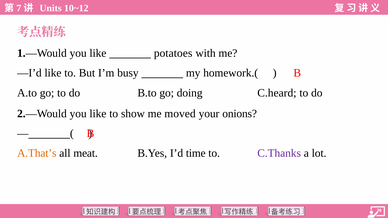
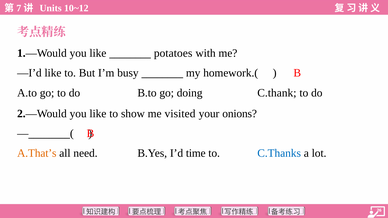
C.heard: C.heard -> C.thank
moved: moved -> visited
meat: meat -> need
C.Thanks colour: purple -> blue
